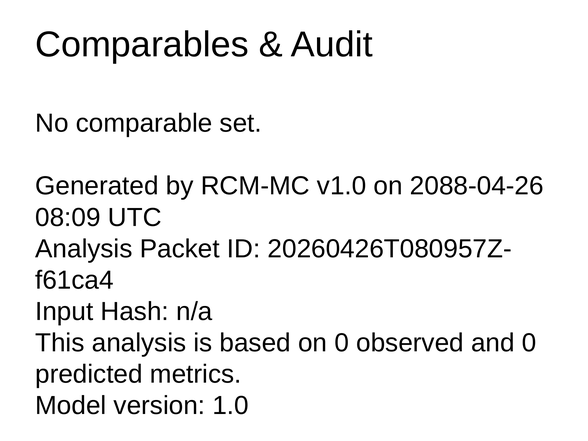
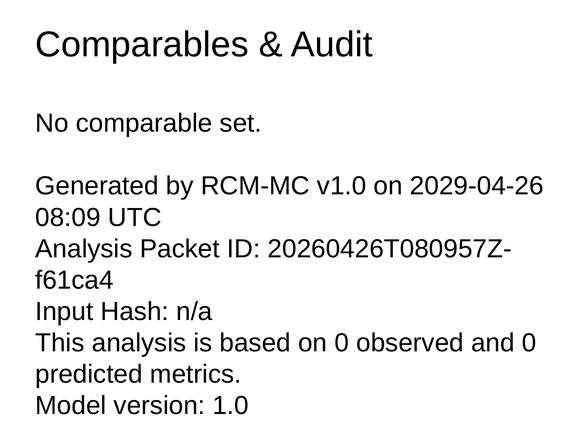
2088-04-26: 2088-04-26 -> 2029-04-26
